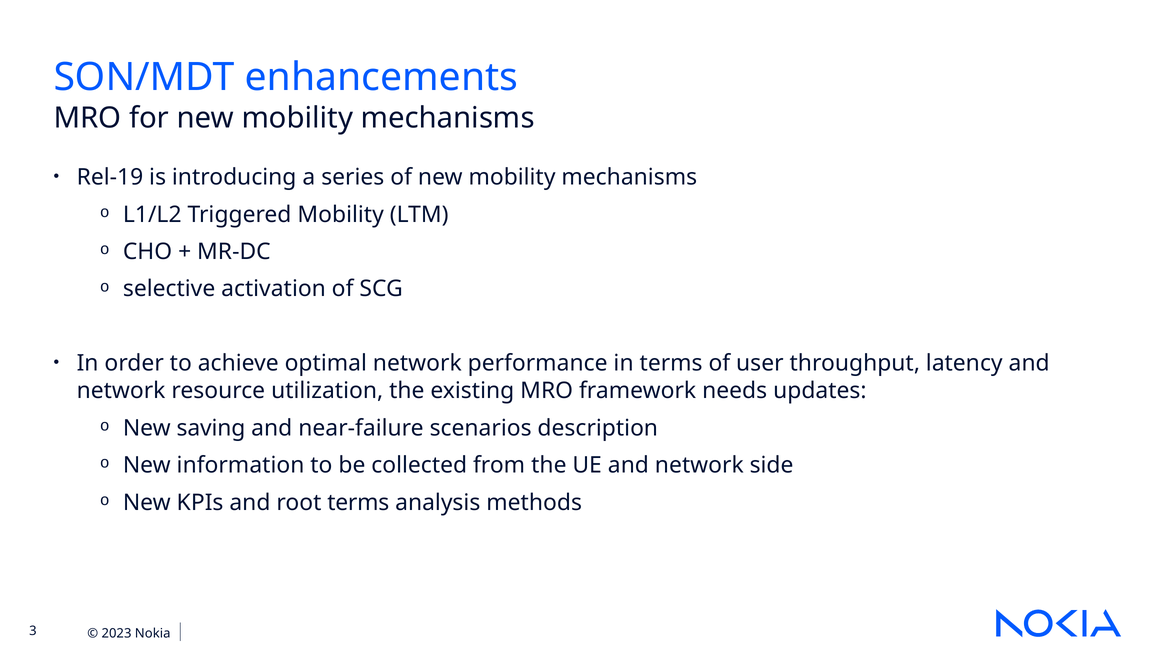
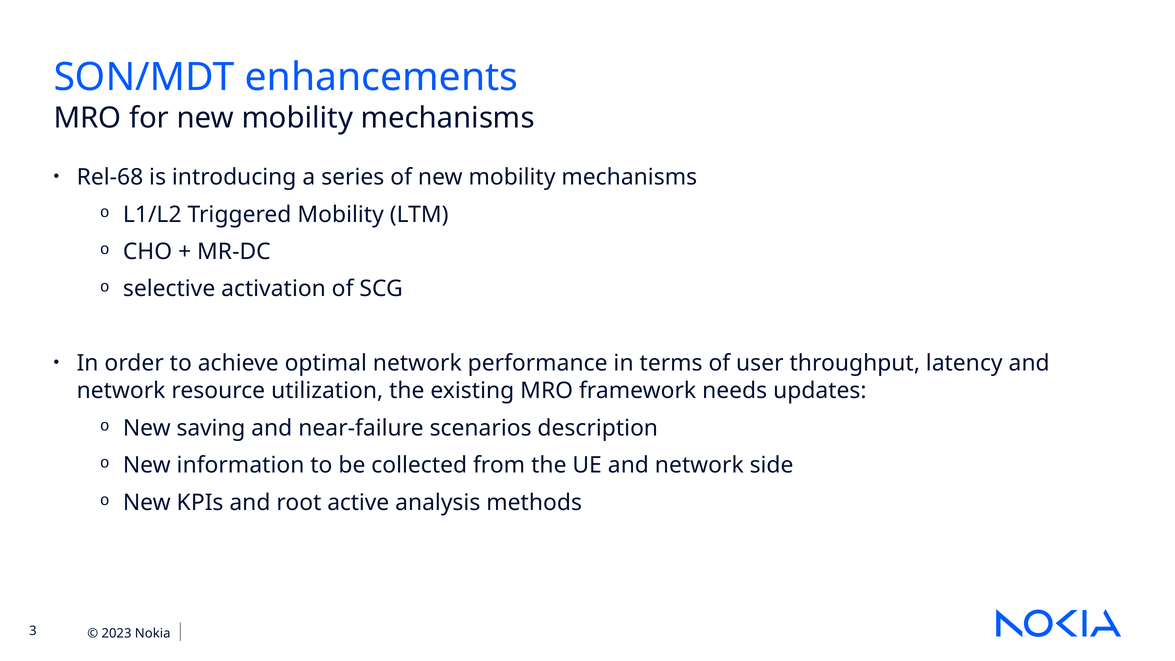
Rel-19: Rel-19 -> Rel-68
root terms: terms -> active
